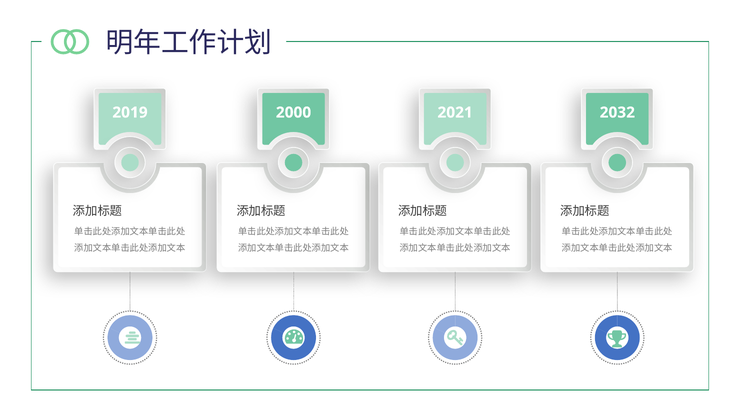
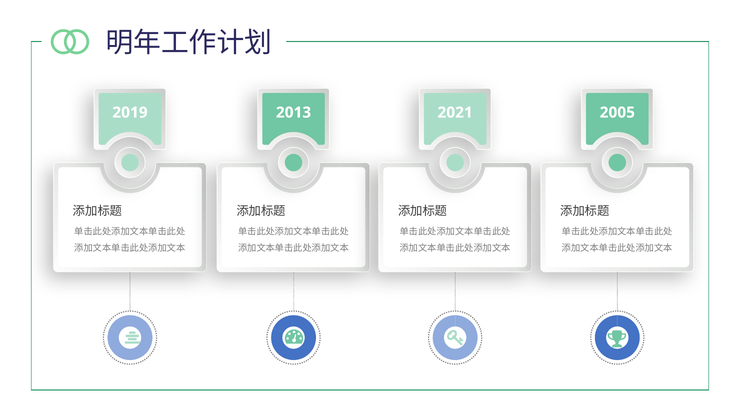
2000: 2000 -> 2013
2032: 2032 -> 2005
